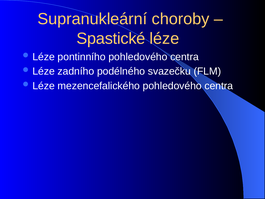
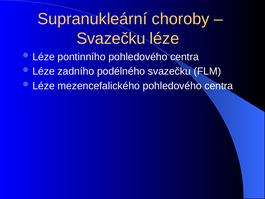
Spastické at (111, 38): Spastické -> Svazečku
